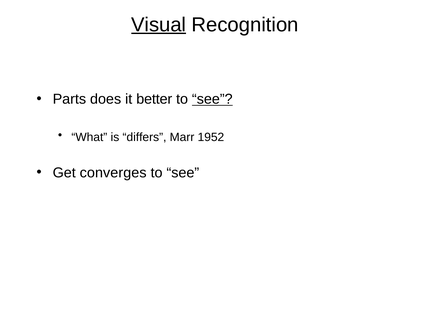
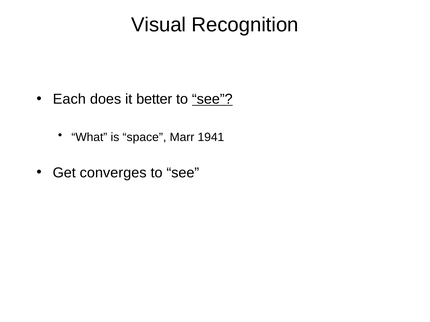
Visual underline: present -> none
Parts: Parts -> Each
differs: differs -> space
1952: 1952 -> 1941
